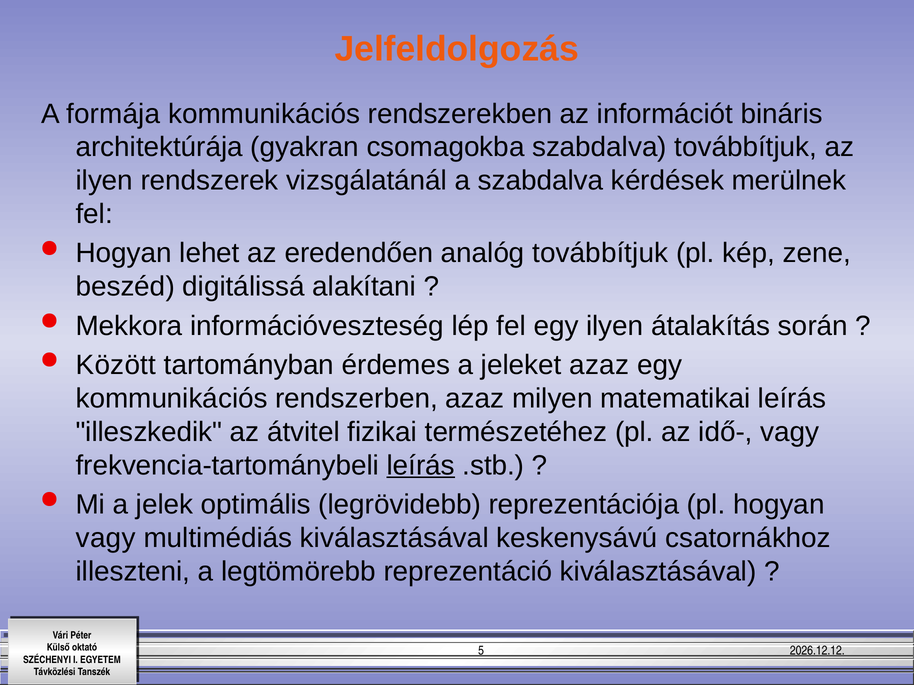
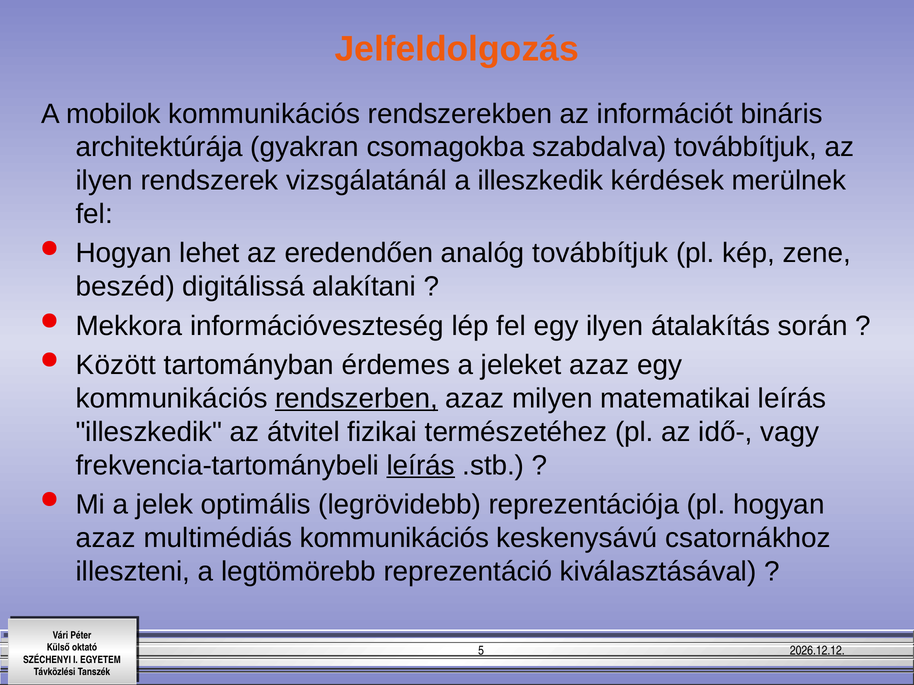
formája: formája -> mobilok
a szabdalva: szabdalva -> illeszkedik
rendszerben underline: none -> present
vagy at (106, 538): vagy -> azaz
multimédiás kiválasztásával: kiválasztásával -> kommunikációs
